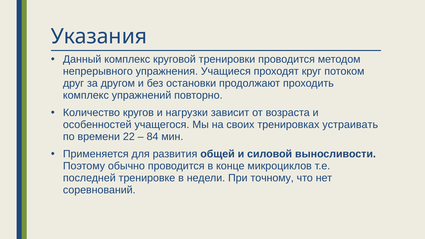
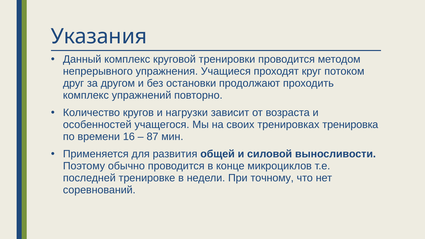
устраивать: устраивать -> тренировка
22: 22 -> 16
84: 84 -> 87
